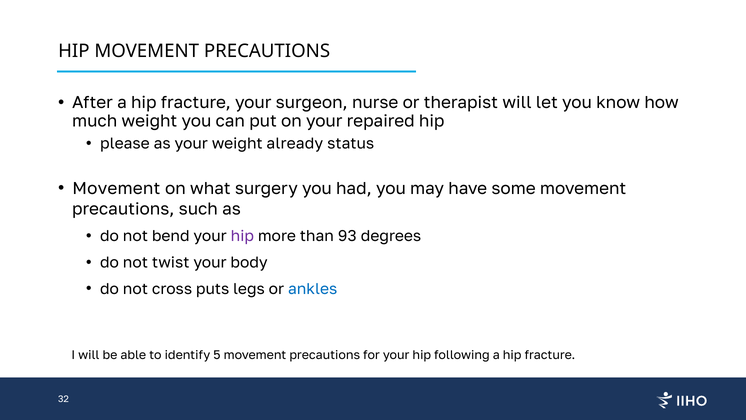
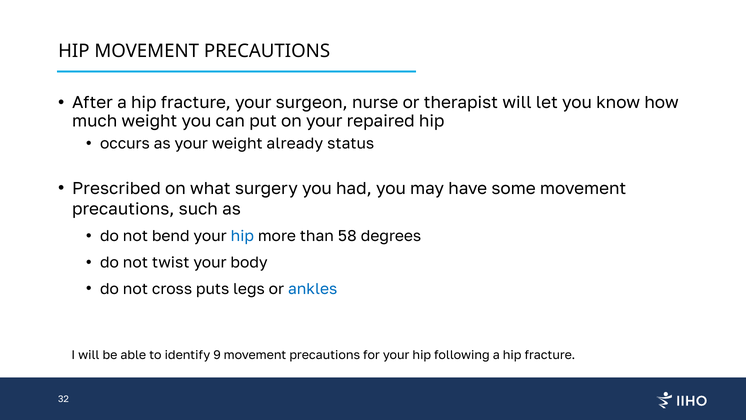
please: please -> occurs
Movement at (116, 188): Movement -> Prescribed
hip at (242, 236) colour: purple -> blue
93: 93 -> 58
5: 5 -> 9
